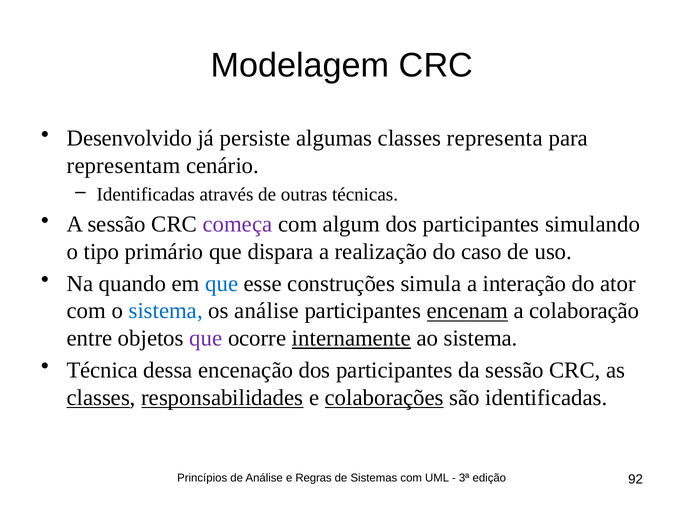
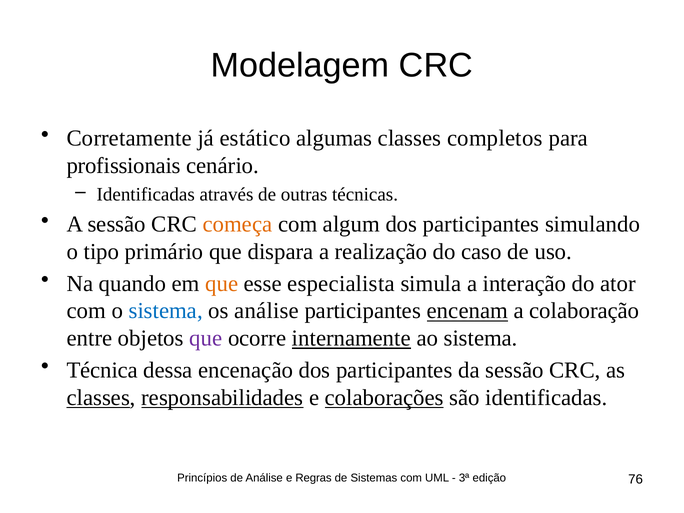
Desenvolvido: Desenvolvido -> Corretamente
persiste: persiste -> estático
representa: representa -> completos
representam: representam -> profissionais
começa colour: purple -> orange
que at (222, 284) colour: blue -> orange
construções: construções -> especialista
92: 92 -> 76
